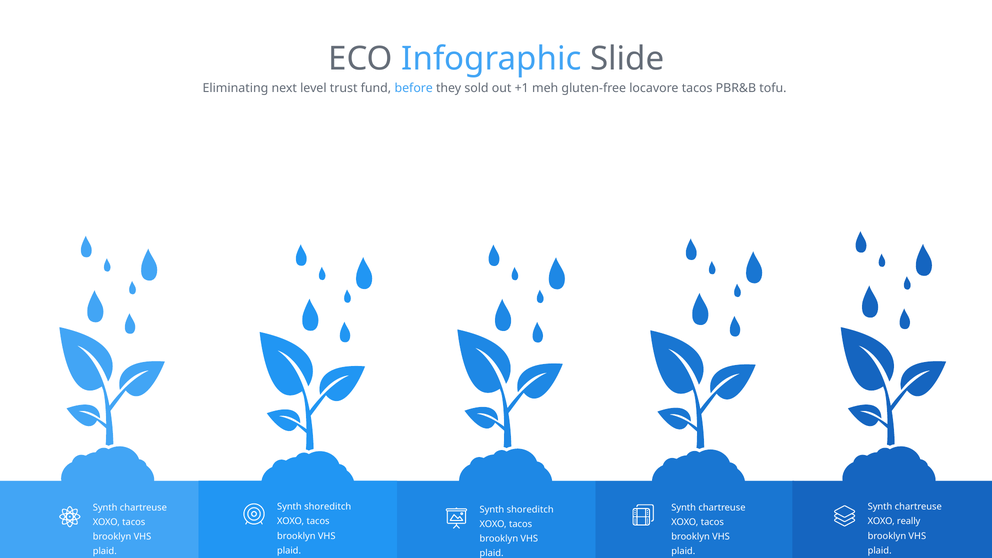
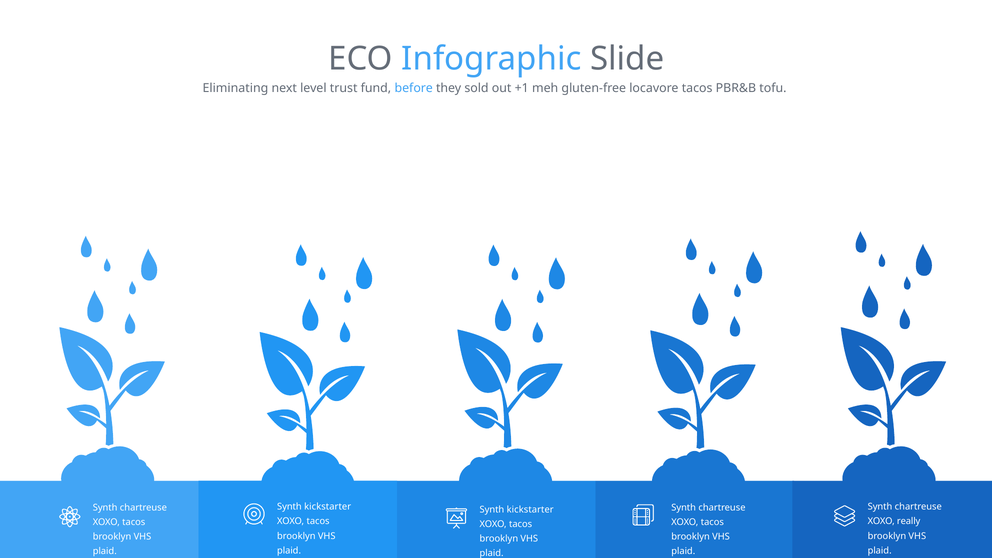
shoreditch at (328, 507): shoreditch -> kickstarter
shoreditch at (530, 509): shoreditch -> kickstarter
